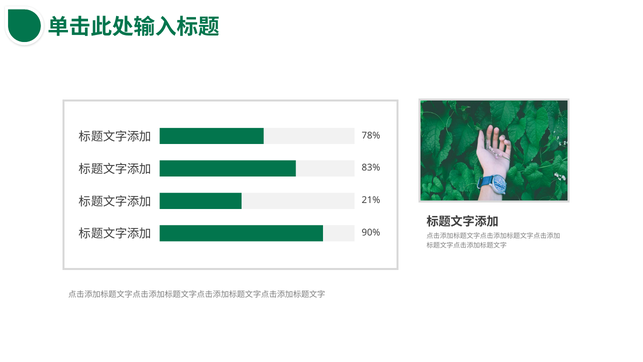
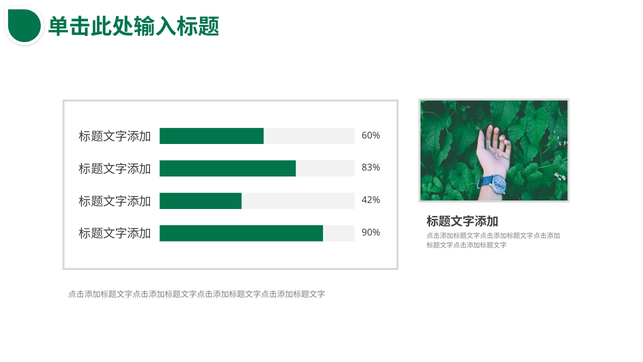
78%: 78% -> 60%
21%: 21% -> 42%
